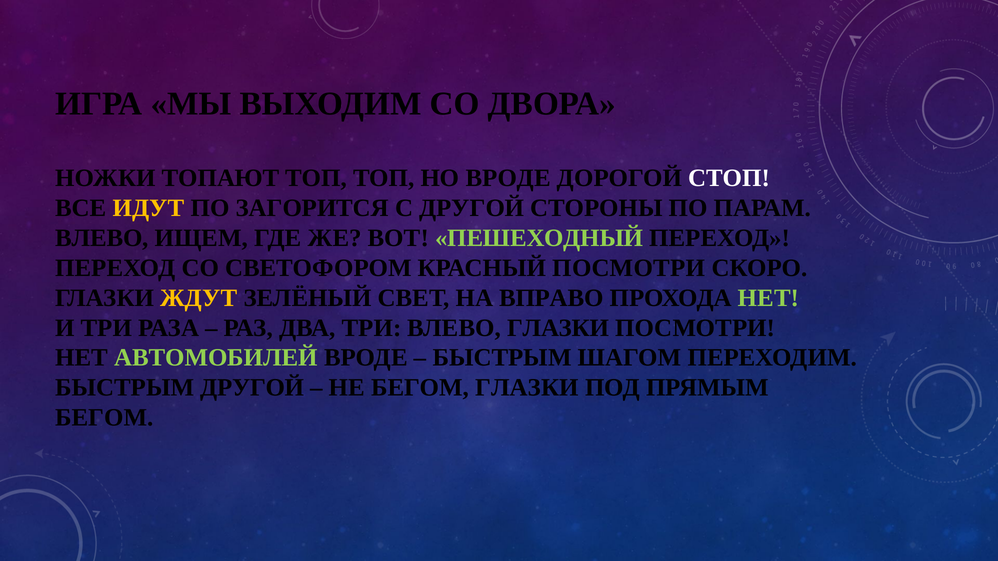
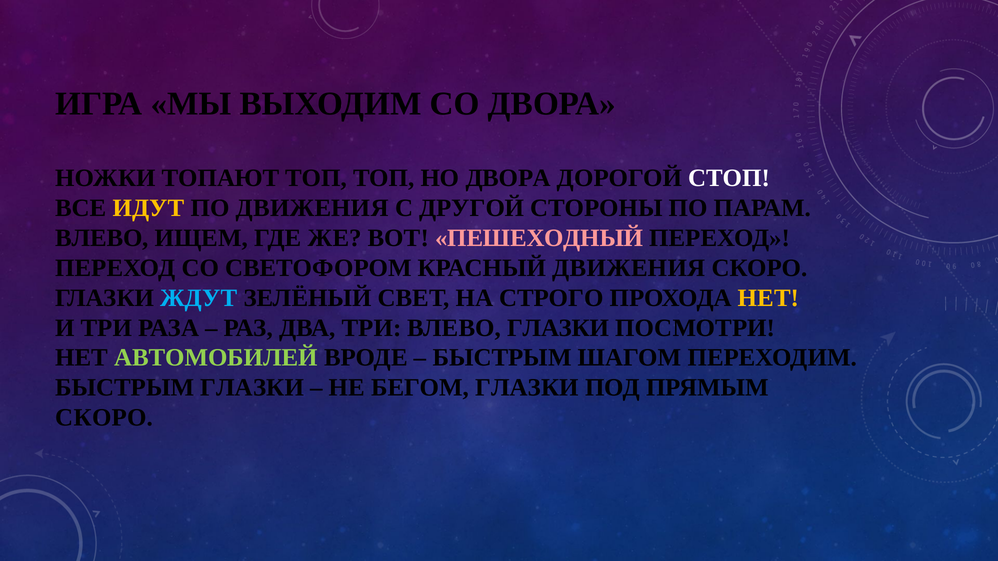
НО ВРОДЕ: ВРОДЕ -> ДВОРА
ПО ЗАГОРИТСЯ: ЗАГОРИТСЯ -> ДВИЖЕНИЯ
ПЕШЕХОДНЫЙ colour: light green -> pink
КРАСНЫЙ ПОСМОТРИ: ПОСМОТРИ -> ДВИЖЕНИЯ
ЖДУТ colour: yellow -> light blue
ВПРАВО: ВПРАВО -> СТРОГО
НЕТ at (768, 298) colour: light green -> yellow
БЫСТРЫМ ДРУГОЙ: ДРУГОЙ -> ГЛАЗКИ
БЕГОМ at (104, 418): БЕГОМ -> СКОРО
